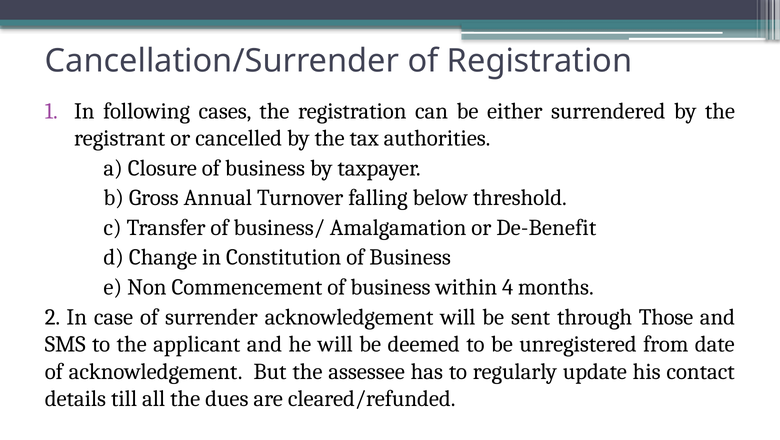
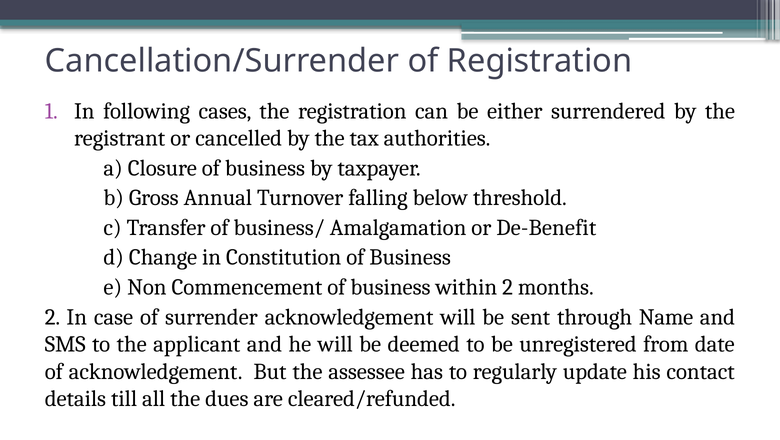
within 4: 4 -> 2
Those: Those -> Name
